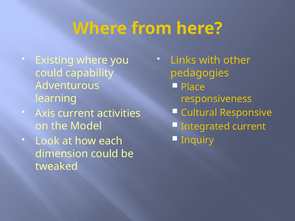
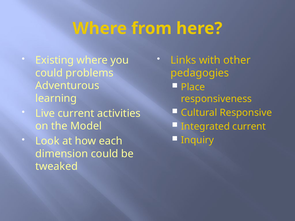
capability: capability -> problems
Axis: Axis -> Live
